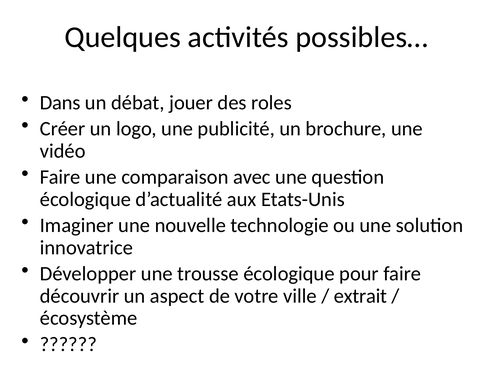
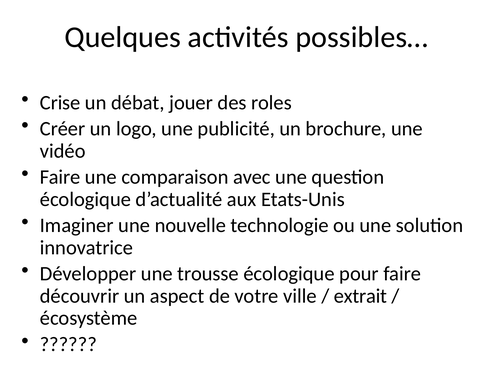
Dans: Dans -> Crise
